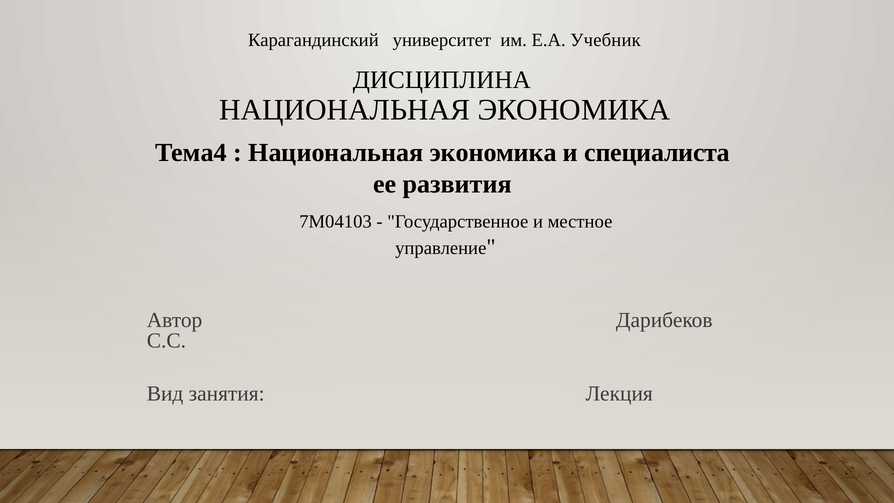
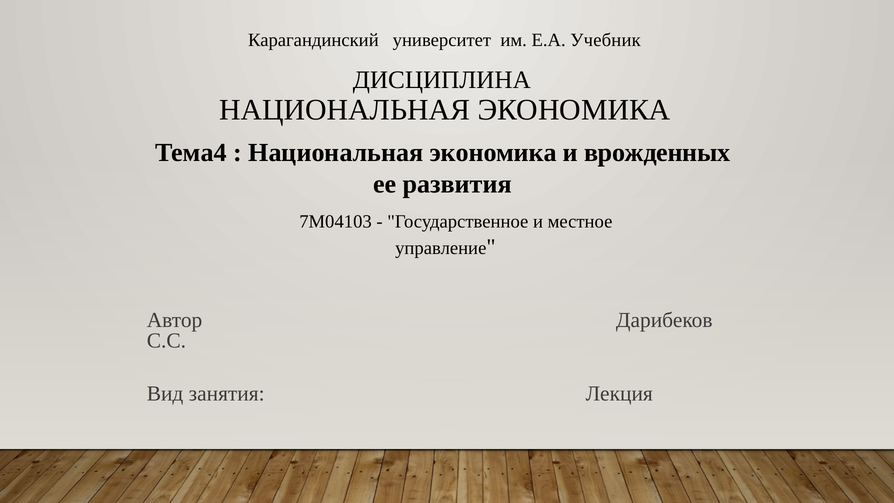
специалиста: специалиста -> врожденных
